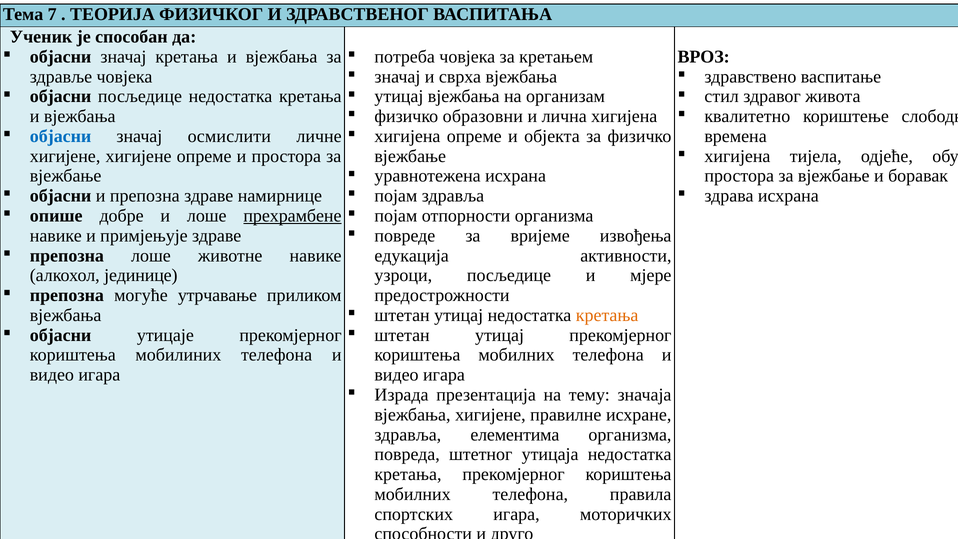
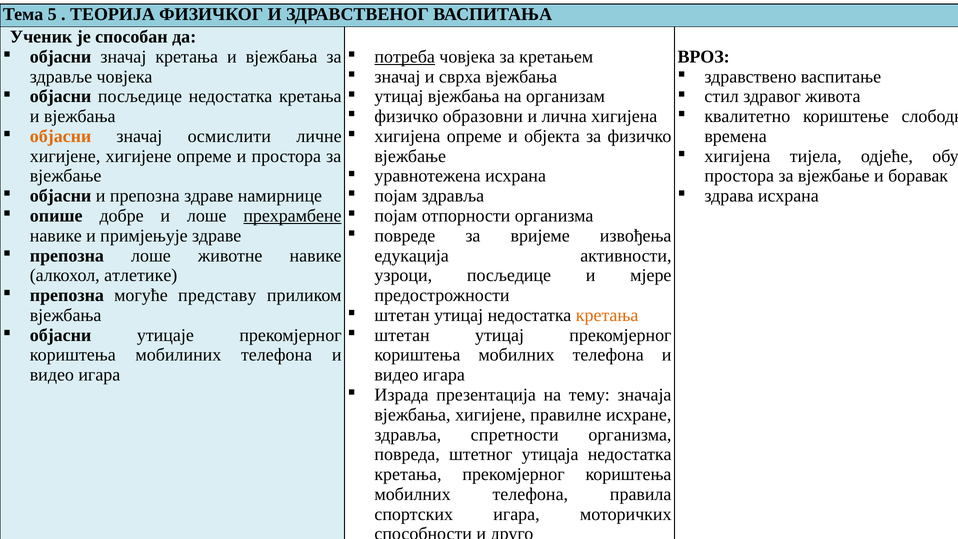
7: 7 -> 5
потреба underline: none -> present
објасни at (61, 136) colour: blue -> orange
јединице: јединице -> атлетике
утрчавање: утрчавање -> представу
елементима: елементима -> спретности
